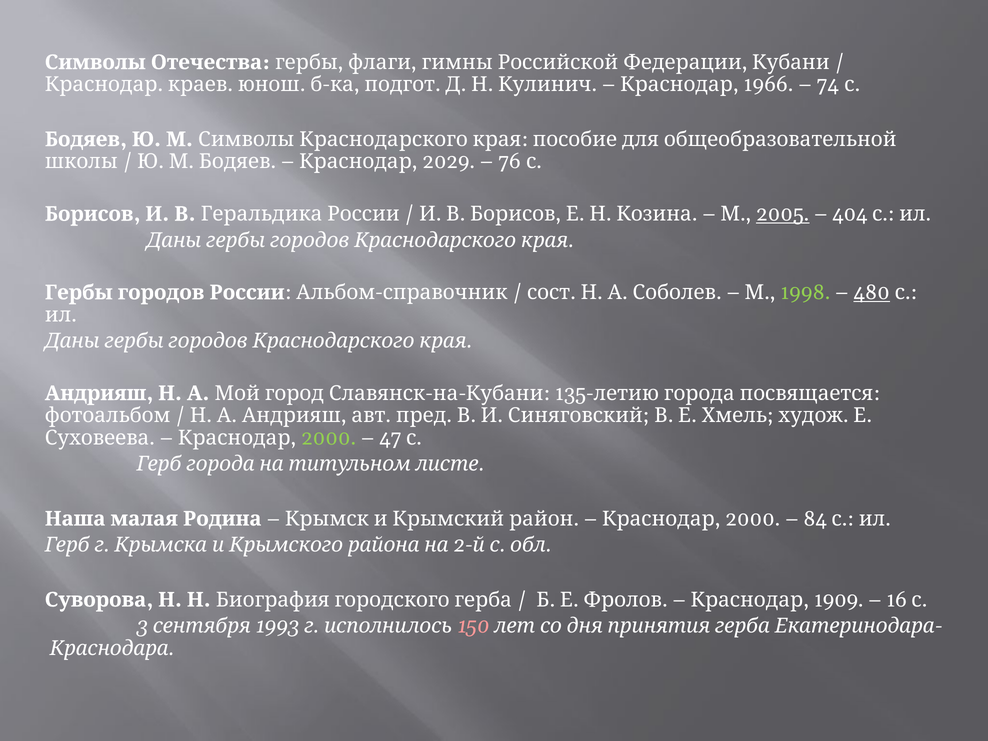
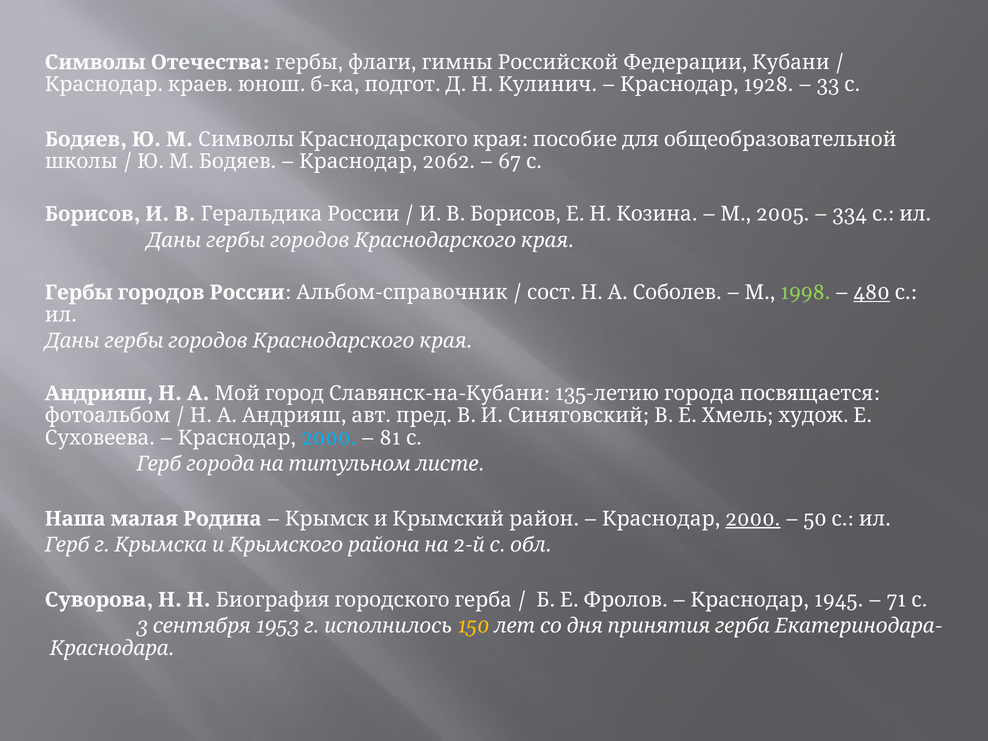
1966: 1966 -> 1928
74: 74 -> 33
2029: 2029 -> 2062
76: 76 -> 67
2005 underline: present -> none
404: 404 -> 334
2000 at (329, 438) colour: light green -> light blue
47: 47 -> 81
2000 at (753, 519) underline: none -> present
84: 84 -> 50
1909: 1909 -> 1945
16: 16 -> 71
1993: 1993 -> 1953
150 colour: pink -> yellow
